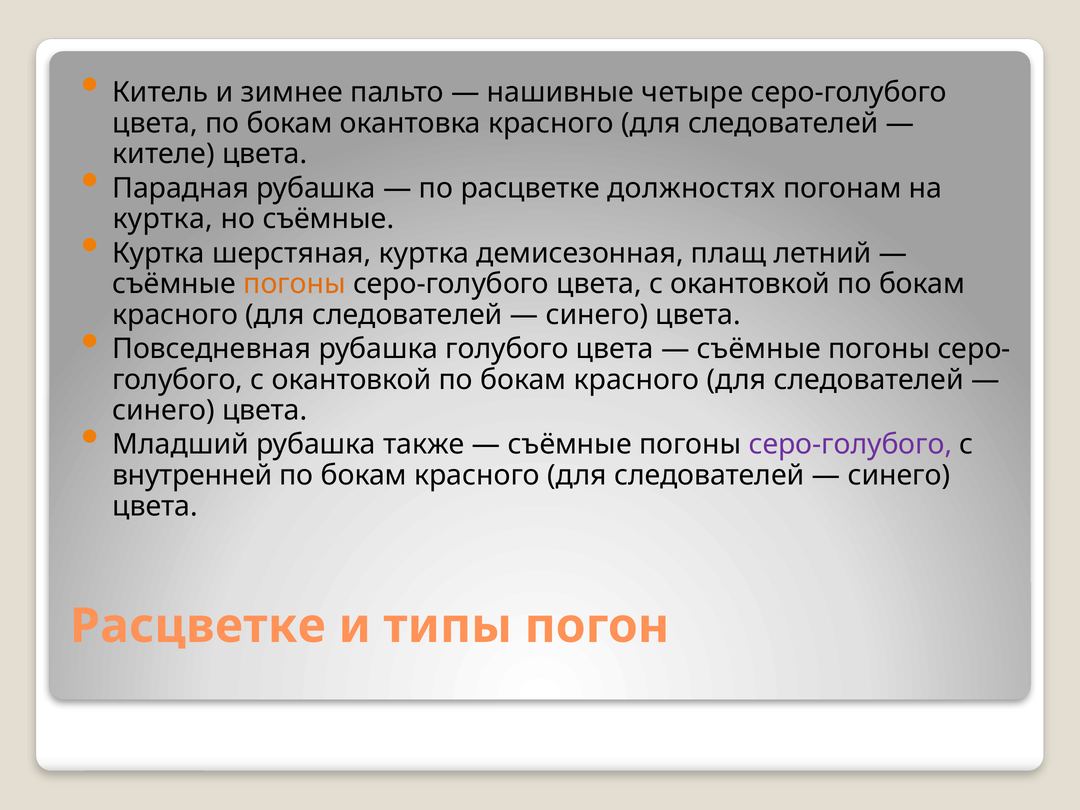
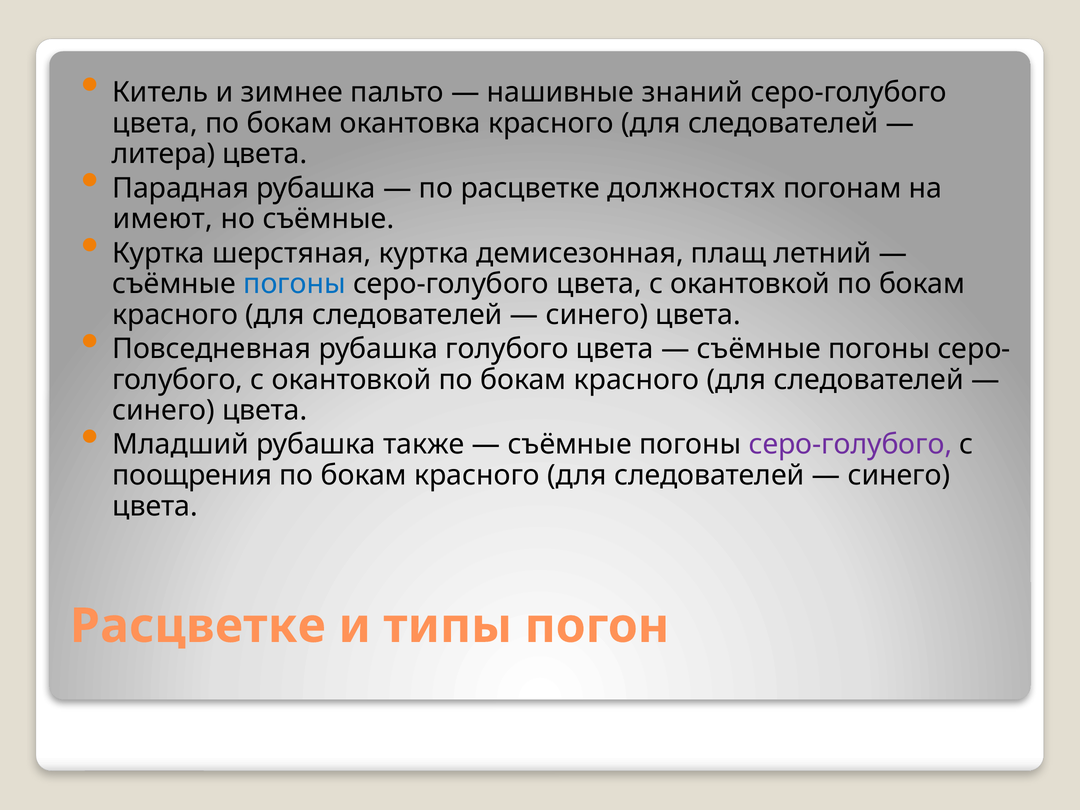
четыре: четыре -> знаний
кителе: кителе -> литера
куртка at (163, 219): куртка -> имеют
погоны at (295, 284) colour: orange -> blue
внутренней: внутренней -> поощрения
